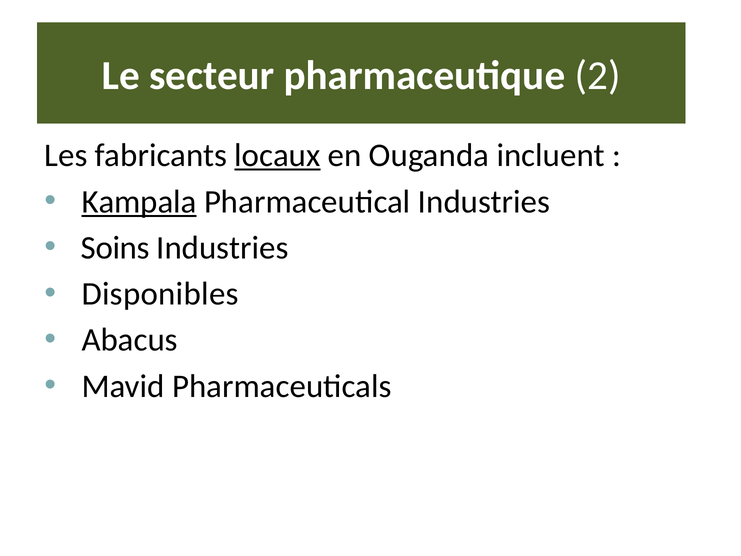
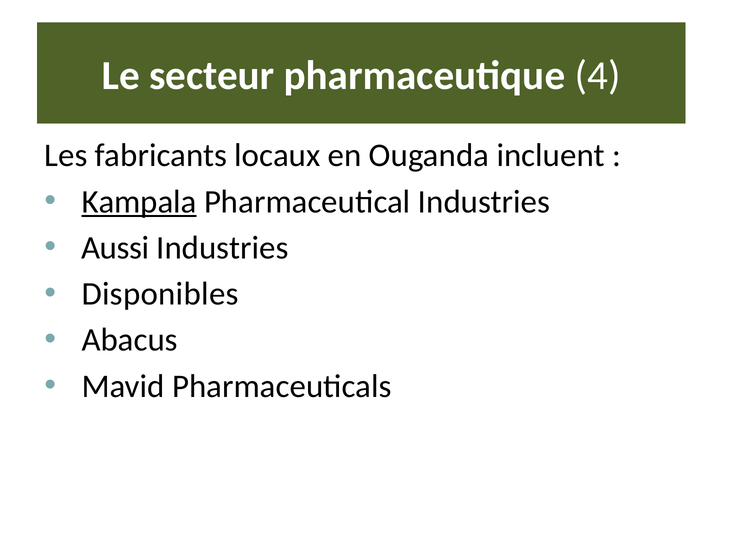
2: 2 -> 4
locaux underline: present -> none
Soins: Soins -> Aussi
